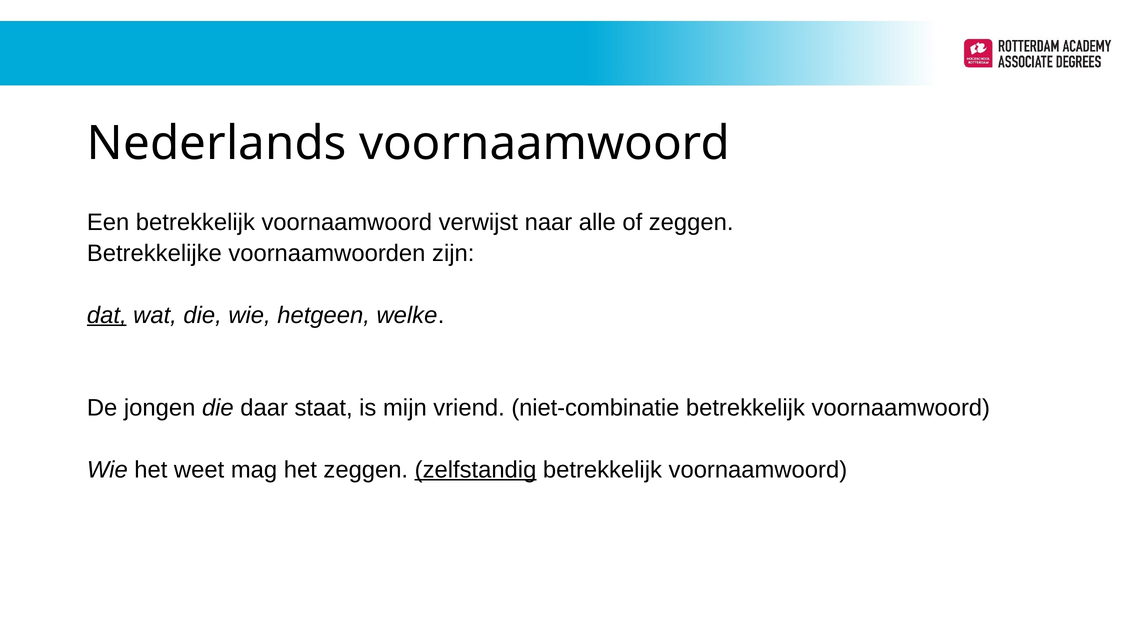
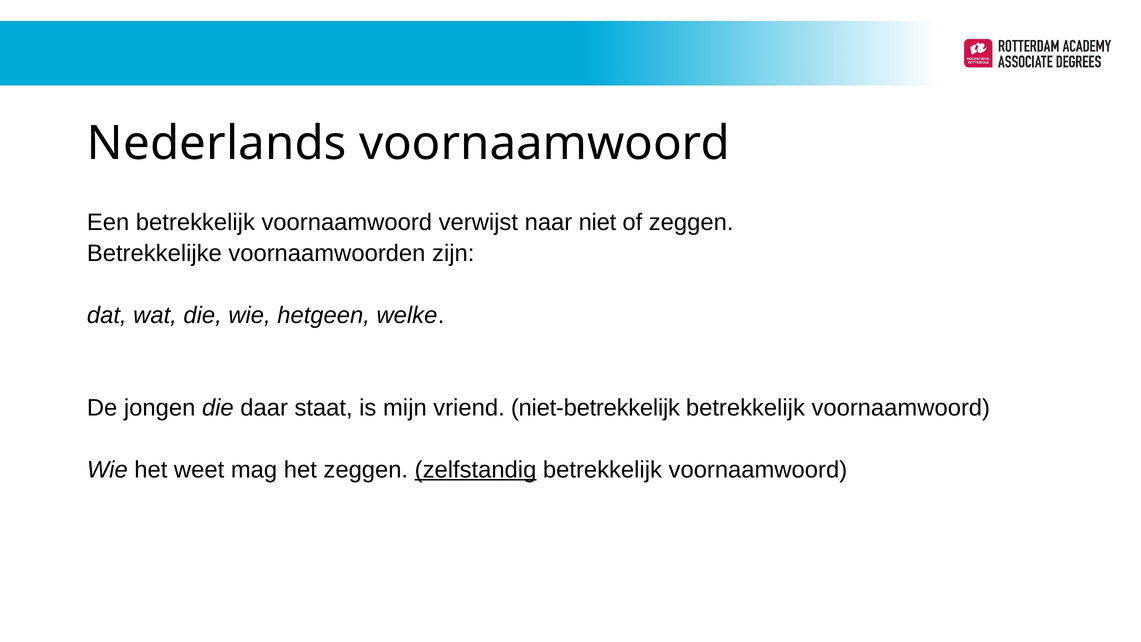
alle: alle -> niet
dat underline: present -> none
niet-combinatie: niet-combinatie -> niet-betrekkelijk
